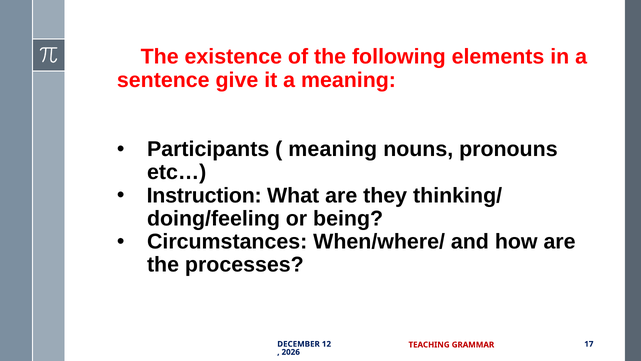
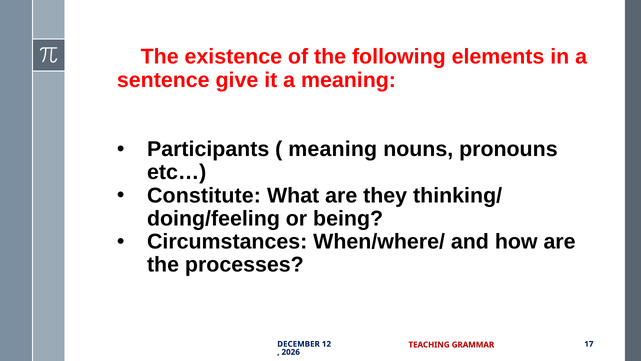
Instruction: Instruction -> Constitute
